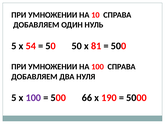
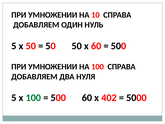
х 54: 54 -> 50
х 81: 81 -> 60
100 at (33, 98) colour: purple -> green
500 66: 66 -> 60
190: 190 -> 402
